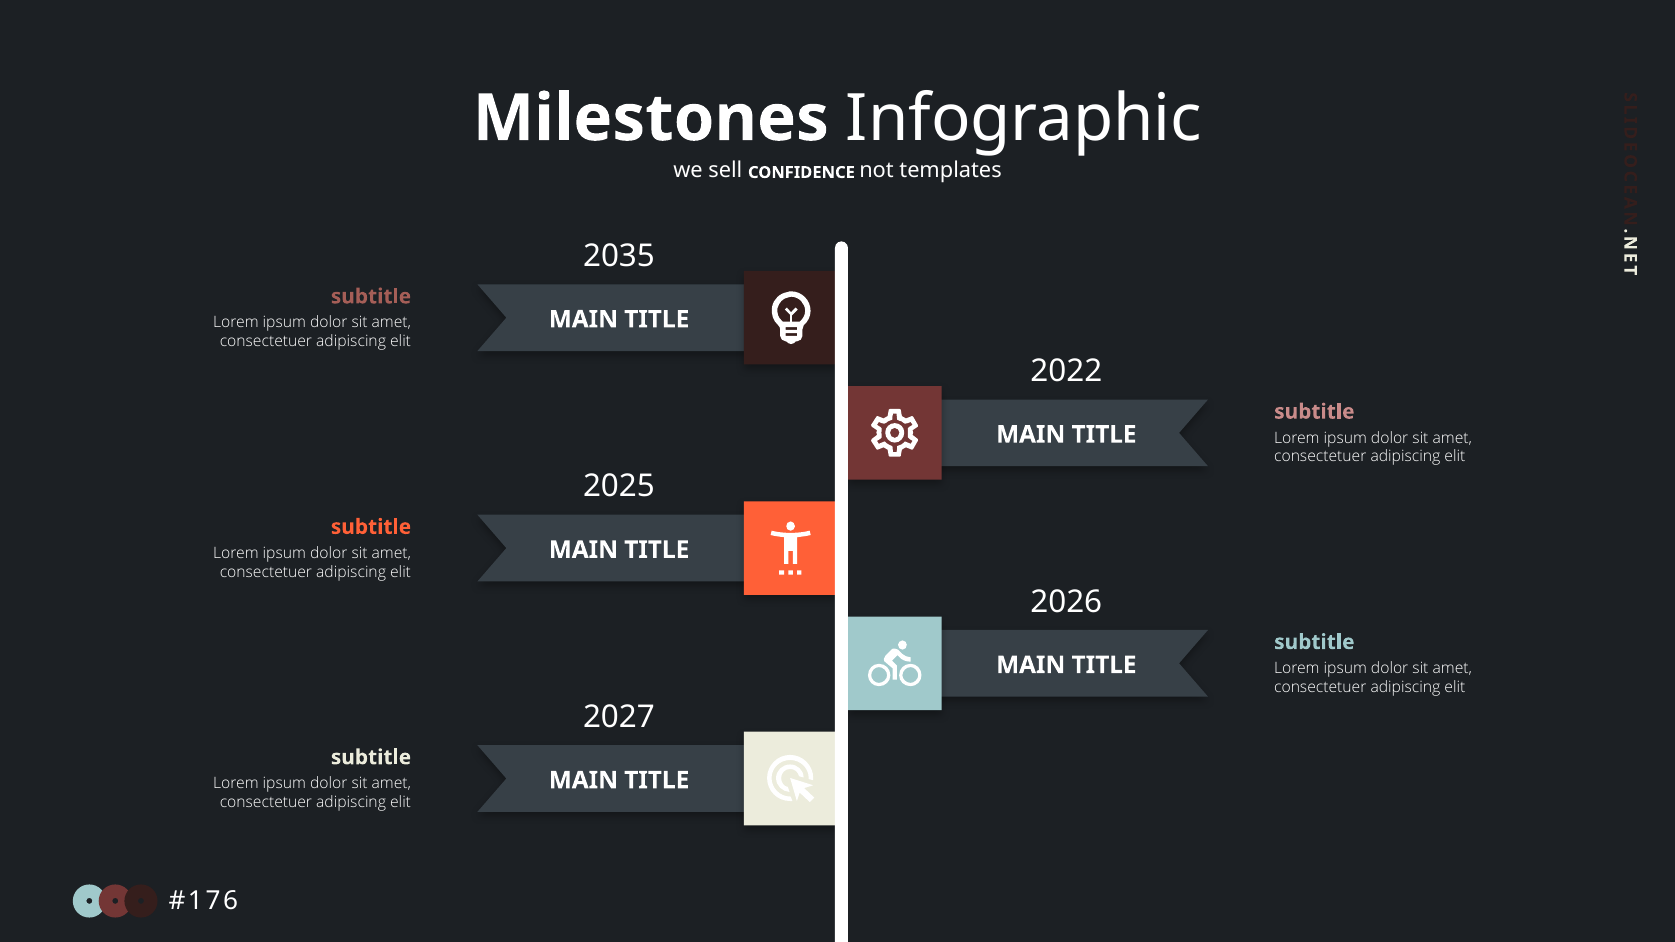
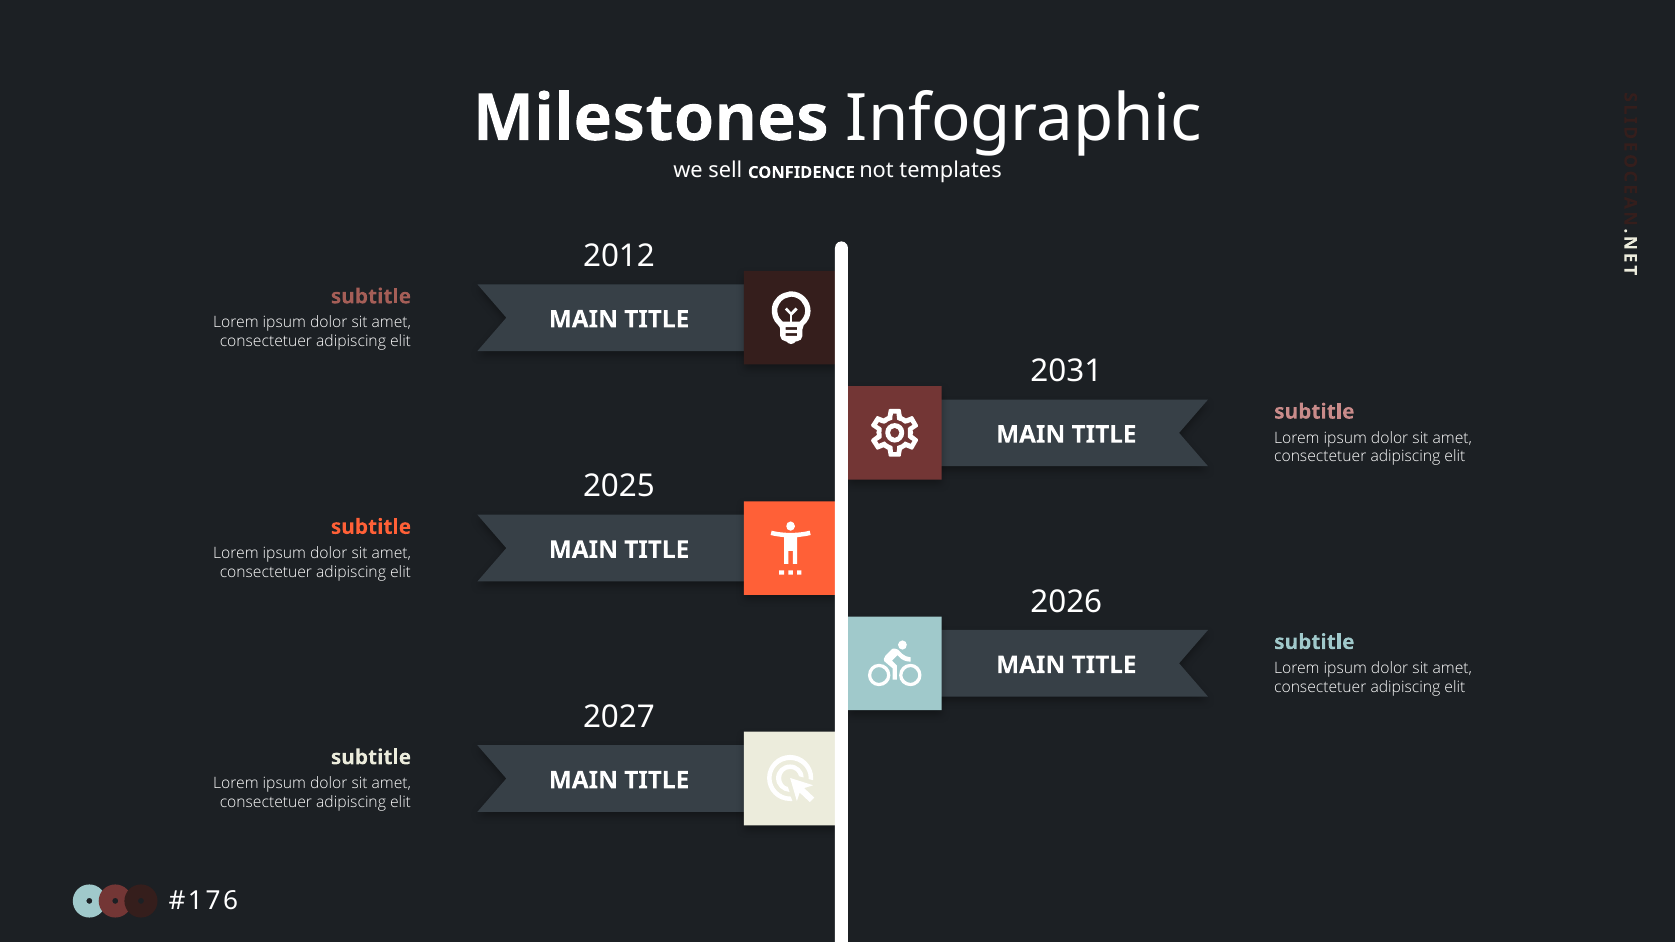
2035: 2035 -> 2012
2022: 2022 -> 2031
